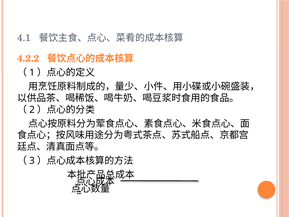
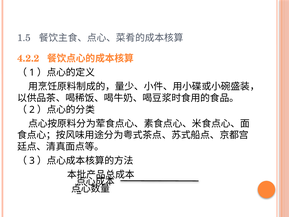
4.1: 4.1 -> 1.5
